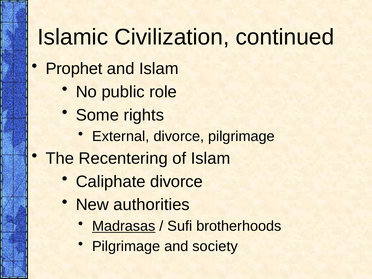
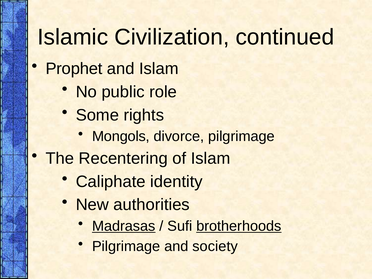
External: External -> Mongols
Caliphate divorce: divorce -> identity
brotherhoods underline: none -> present
